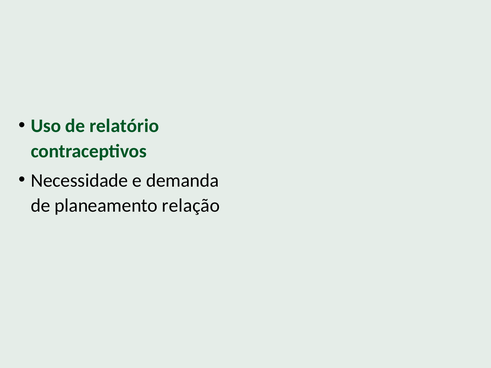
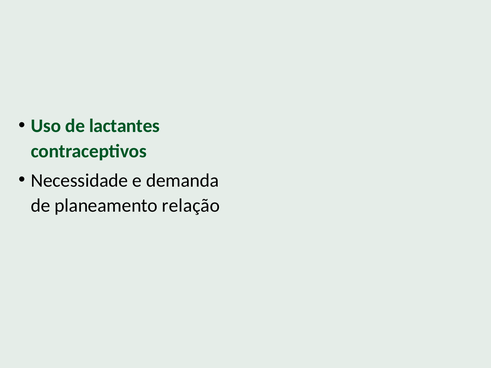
relatório: relatório -> lactantes
